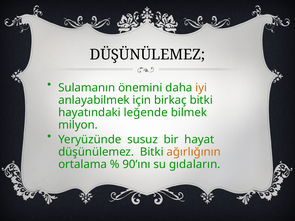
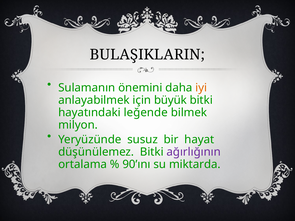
DÜŞÜNÜLEMEZ at (147, 55): DÜŞÜNÜLEMEZ -> BULAŞIKLARIN
birkaç: birkaç -> büyük
ağırlığının colour: orange -> purple
gıdaların: gıdaların -> miktarda
